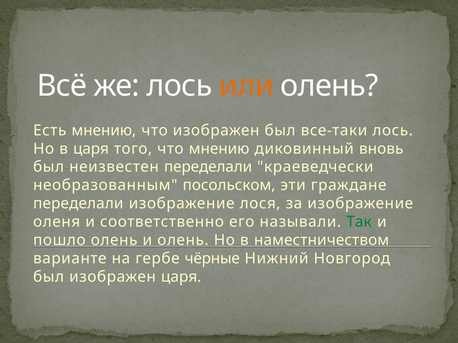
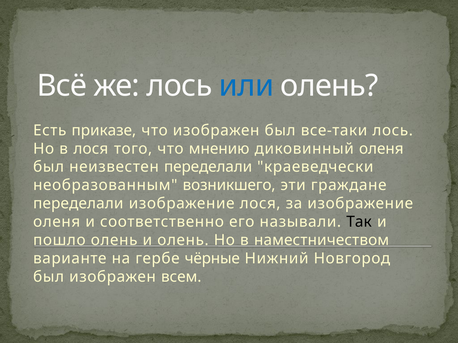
или colour: orange -> blue
Есть мнению: мнению -> приказе
в царя: царя -> лося
диковинный вновь: вновь -> оленя
посольском: посольском -> возникшего
Так colour: green -> black
изображен царя: царя -> всем
